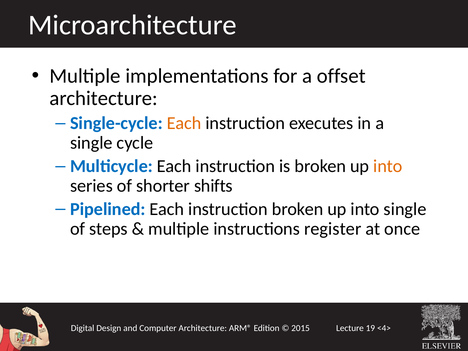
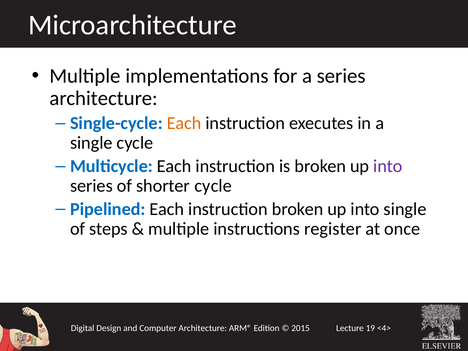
a offset: offset -> series
into at (388, 166) colour: orange -> purple
shorter shifts: shifts -> cycle
